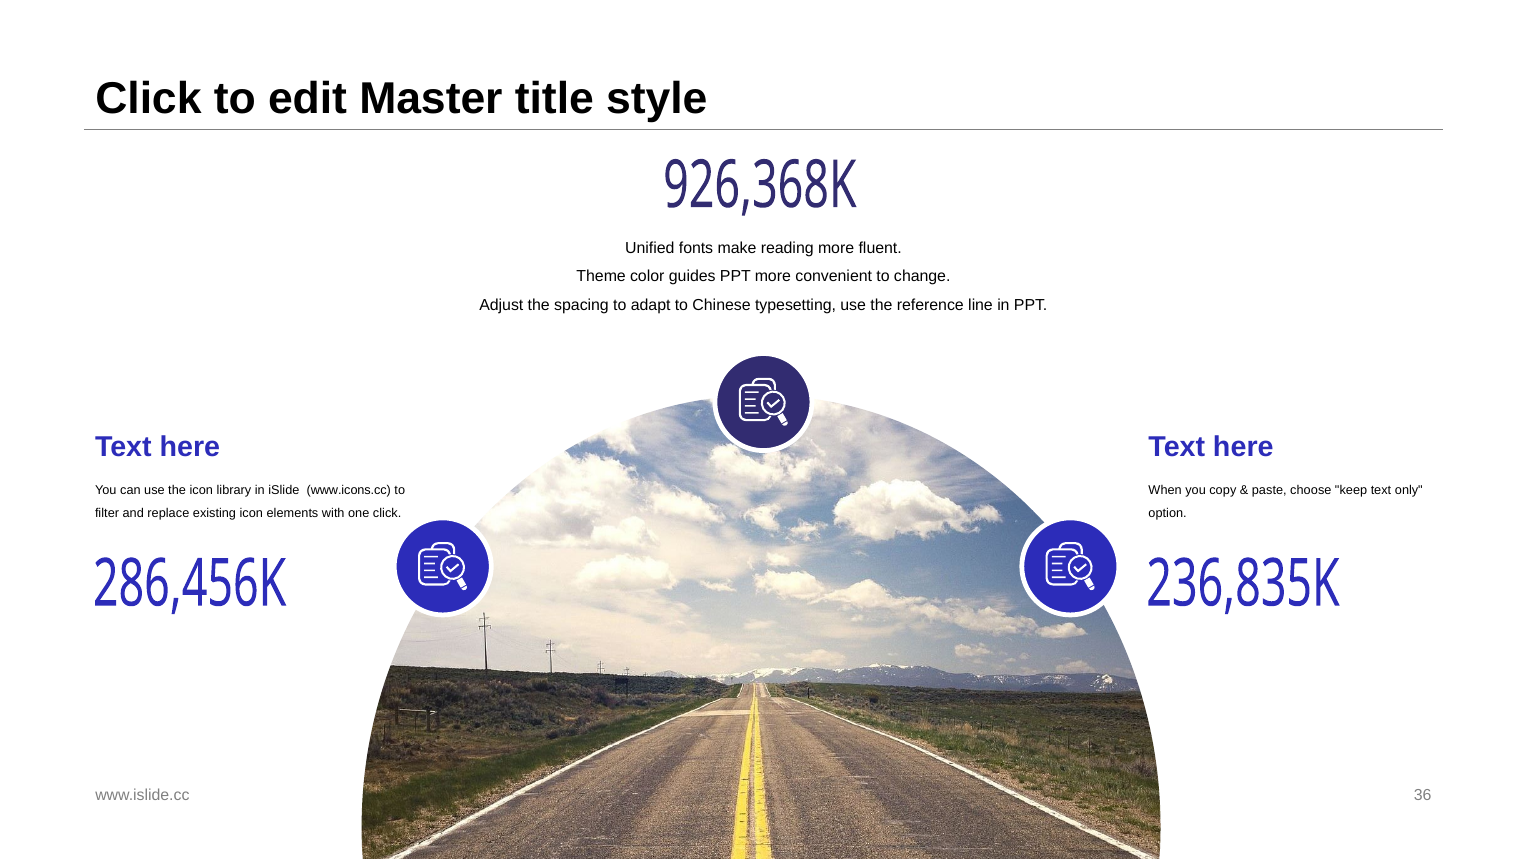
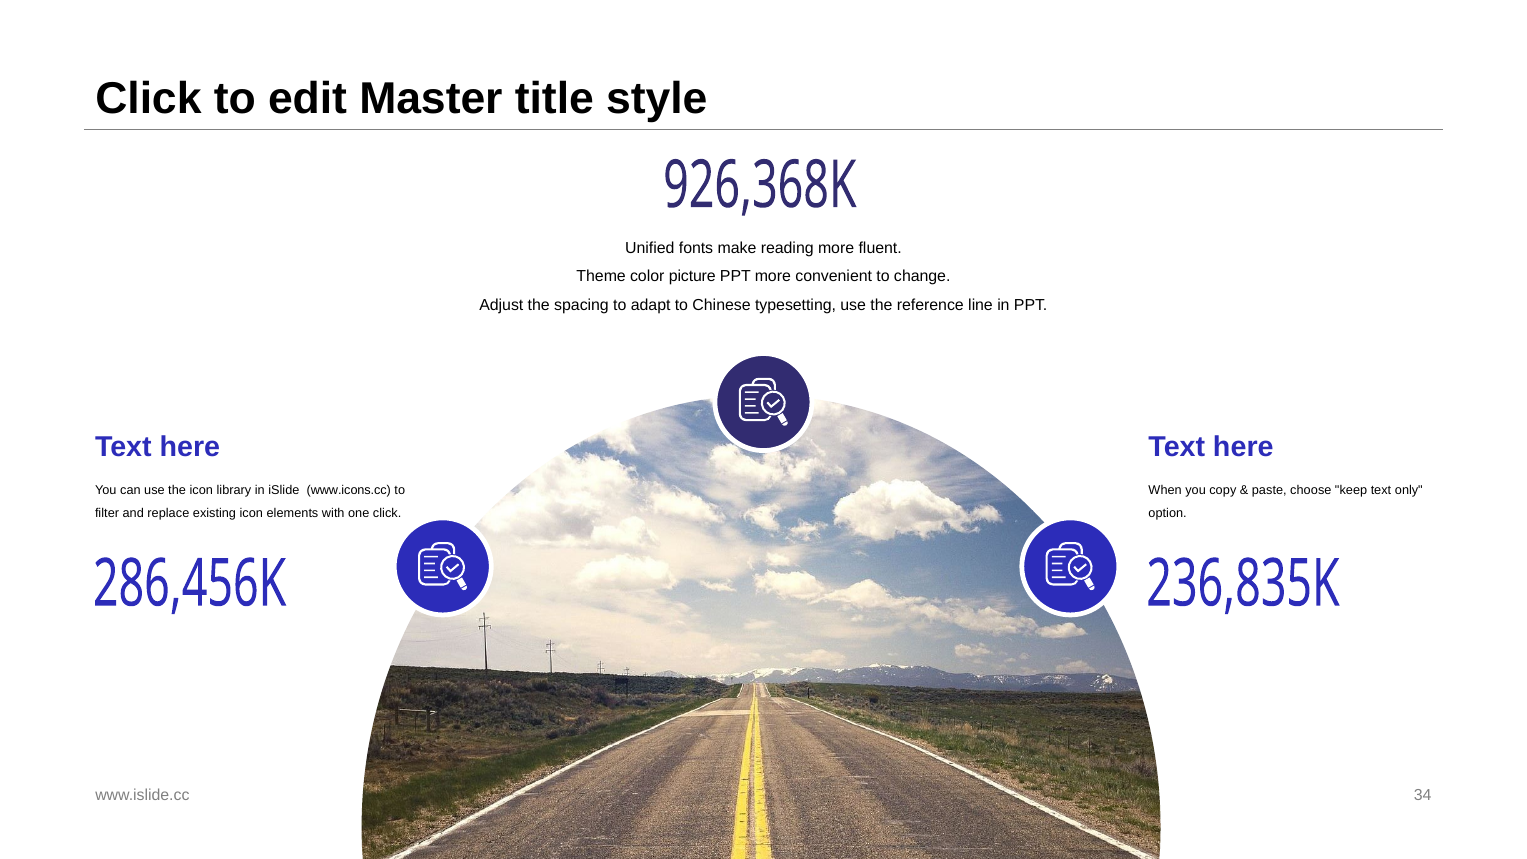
guides: guides -> picture
36: 36 -> 34
